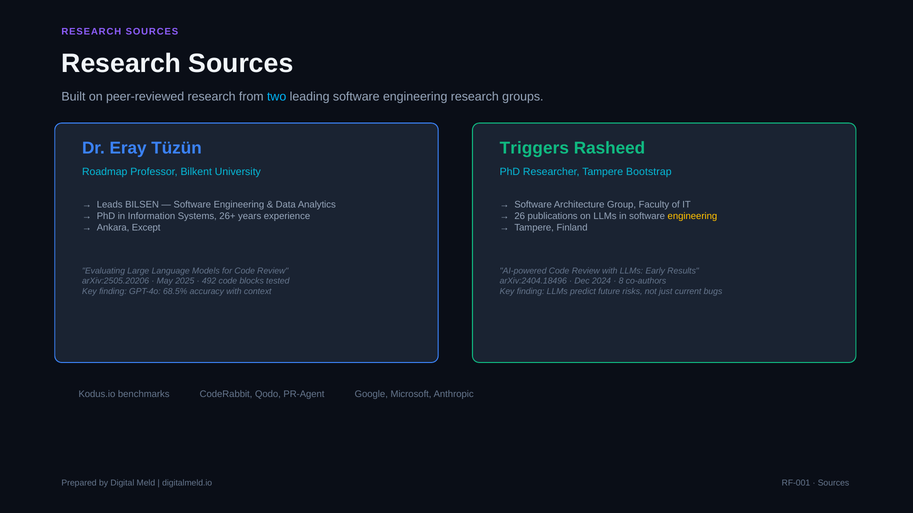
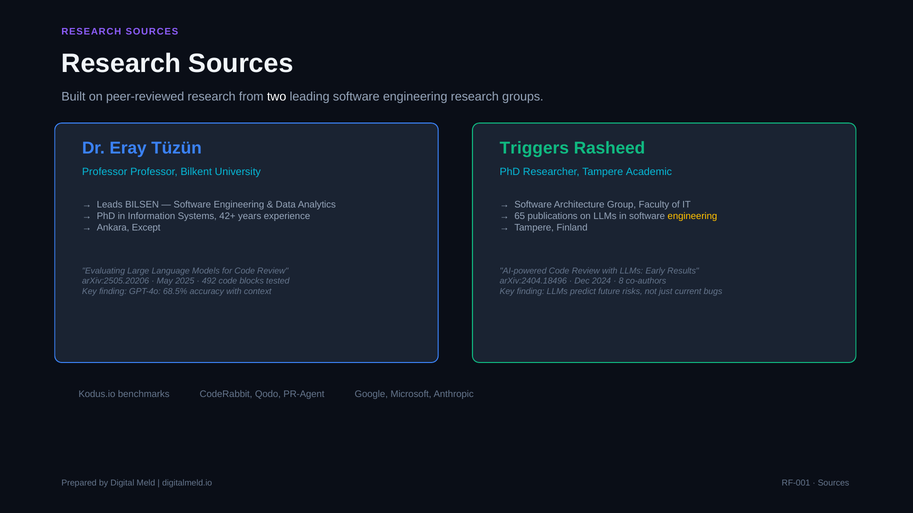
two colour: light blue -> white
Roadmap at (105, 172): Roadmap -> Professor
Bootstrap: Bootstrap -> Academic
26+: 26+ -> 42+
26: 26 -> 65
